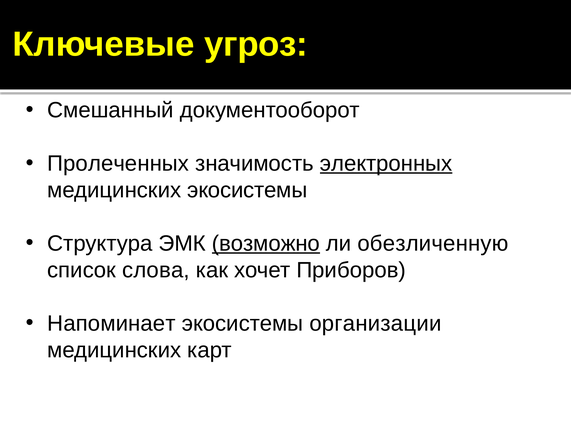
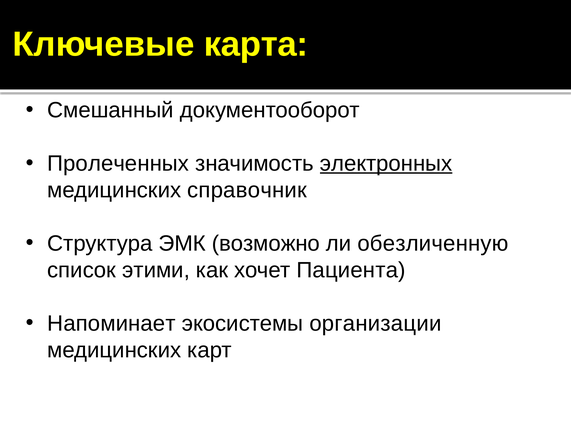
угроз: угроз -> карта
медицинских экосистемы: экосистемы -> справочник
возможно underline: present -> none
слова: слова -> этими
Приборов: Приборов -> Пациента
